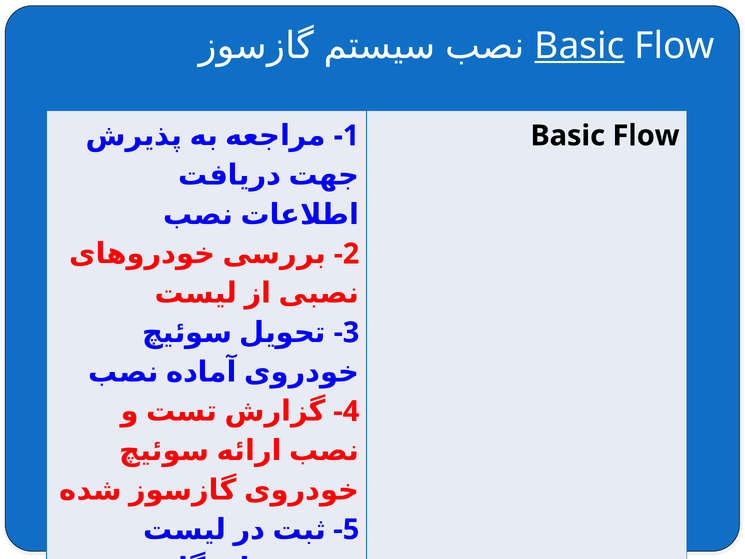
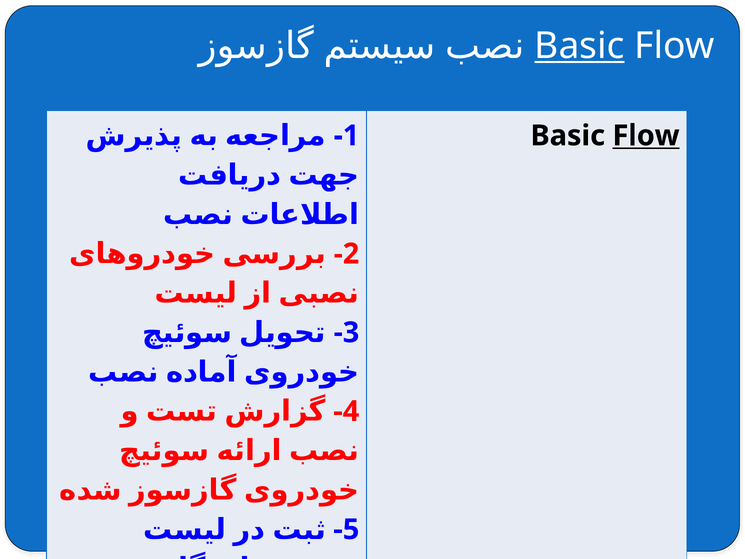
Flow at (646, 136) underline: none -> present
